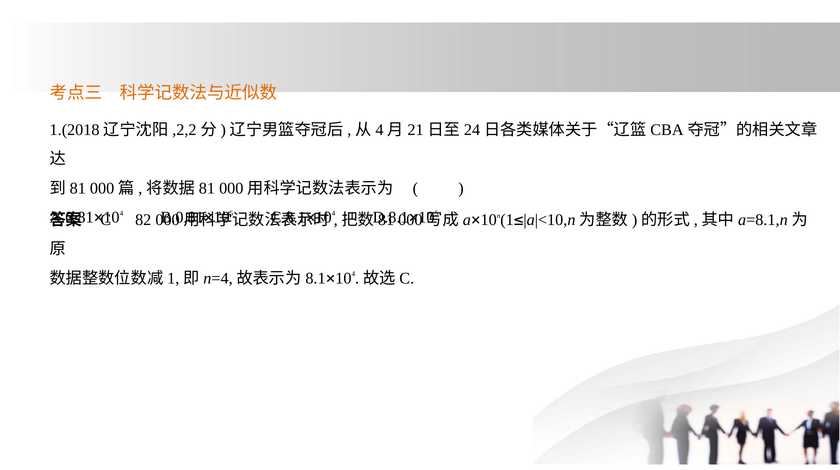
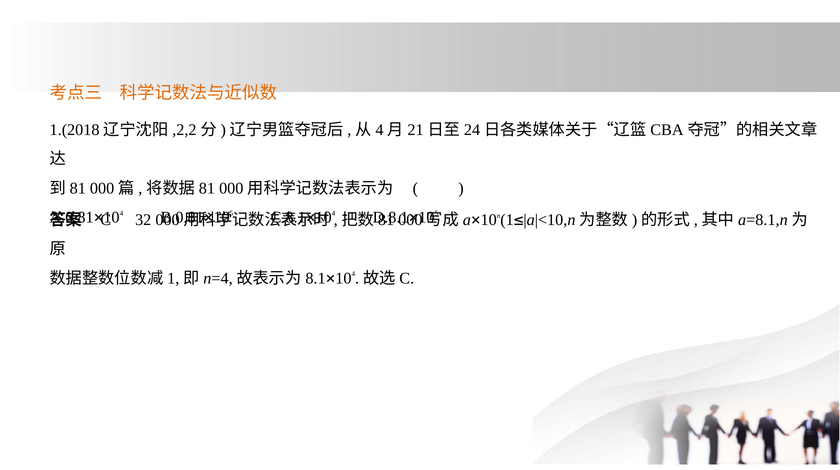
82: 82 -> 32
